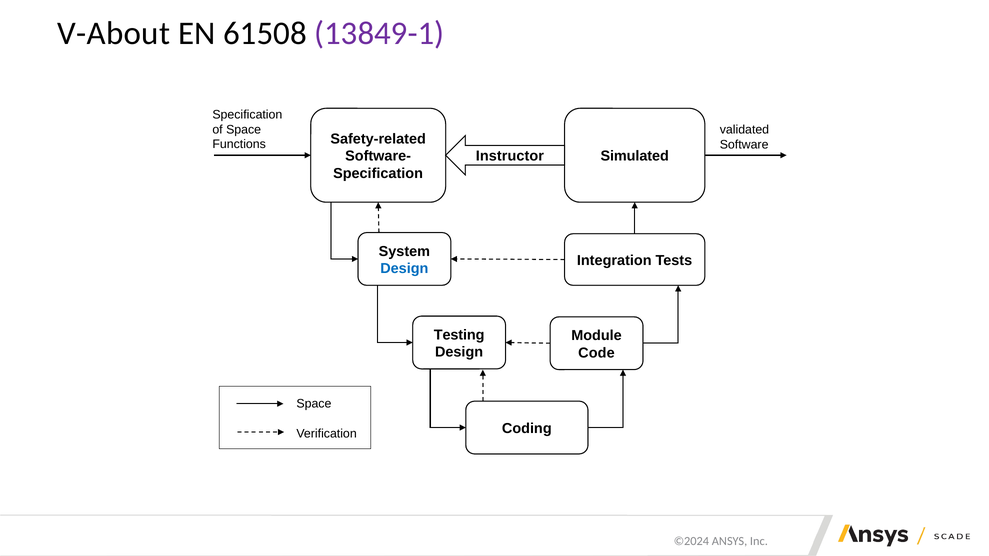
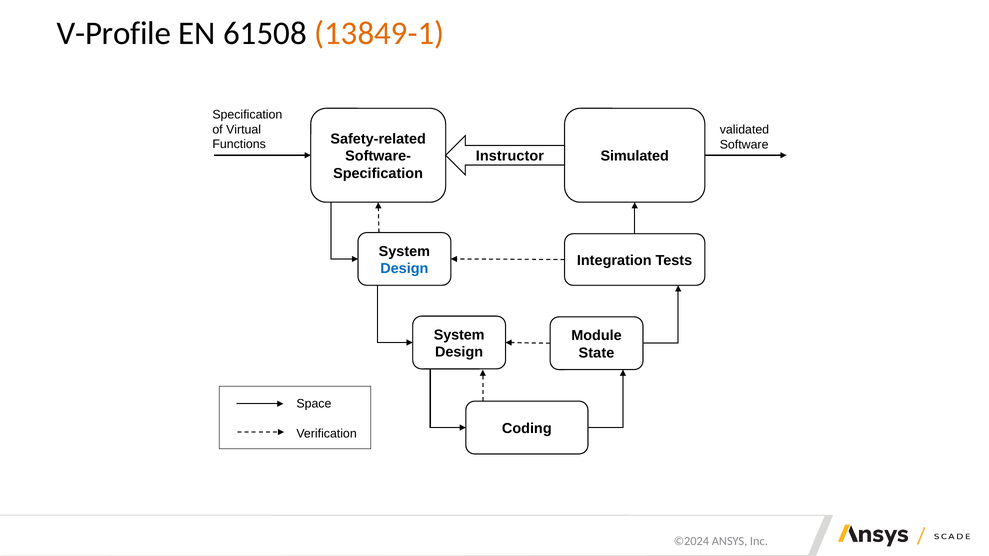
V-About: V-About -> V-Profile
13849-1 colour: purple -> orange
of Space: Space -> Virtual
Testing at (459, 335): Testing -> System
Code: Code -> State
